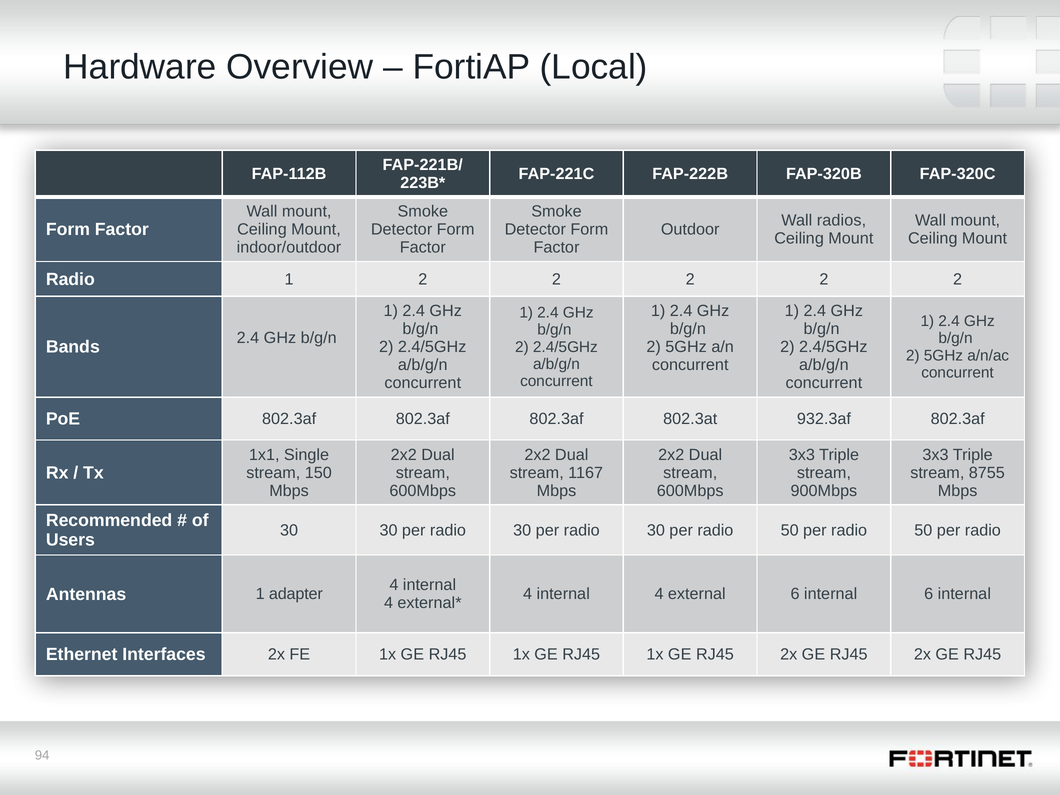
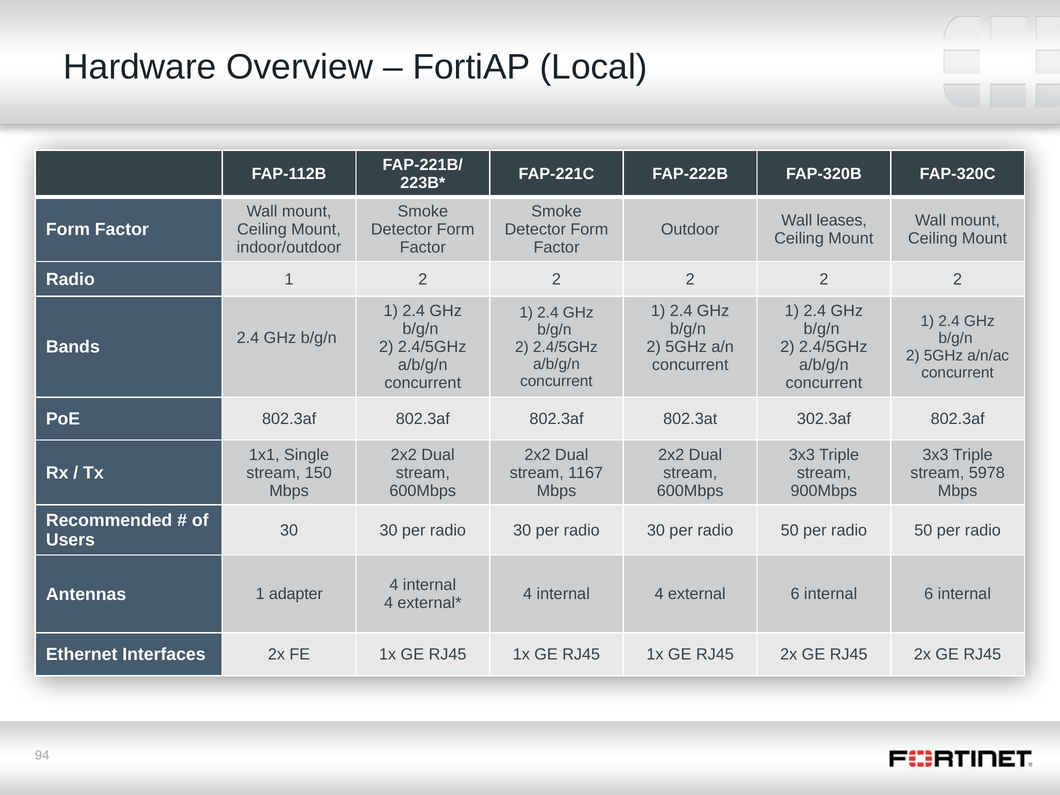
radios: radios -> leases
932.3af: 932.3af -> 302.3af
8755: 8755 -> 5978
